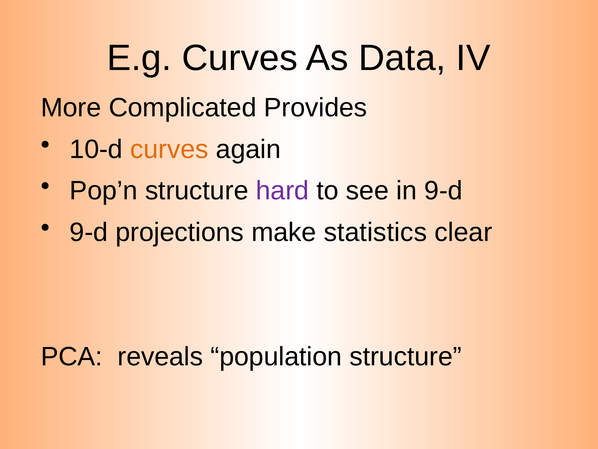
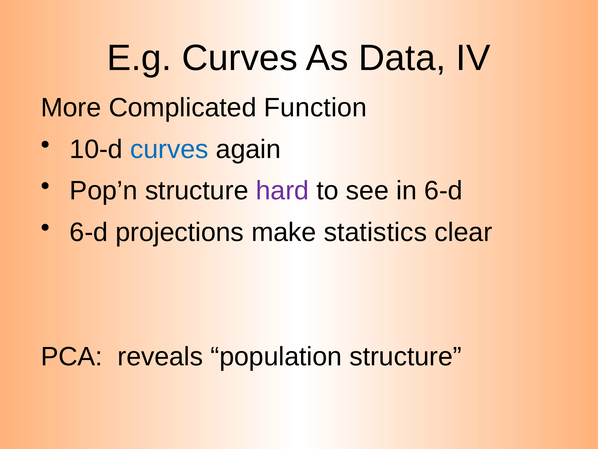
Provides: Provides -> Function
curves at (169, 149) colour: orange -> blue
in 9-d: 9-d -> 6-d
9-d at (89, 232): 9-d -> 6-d
